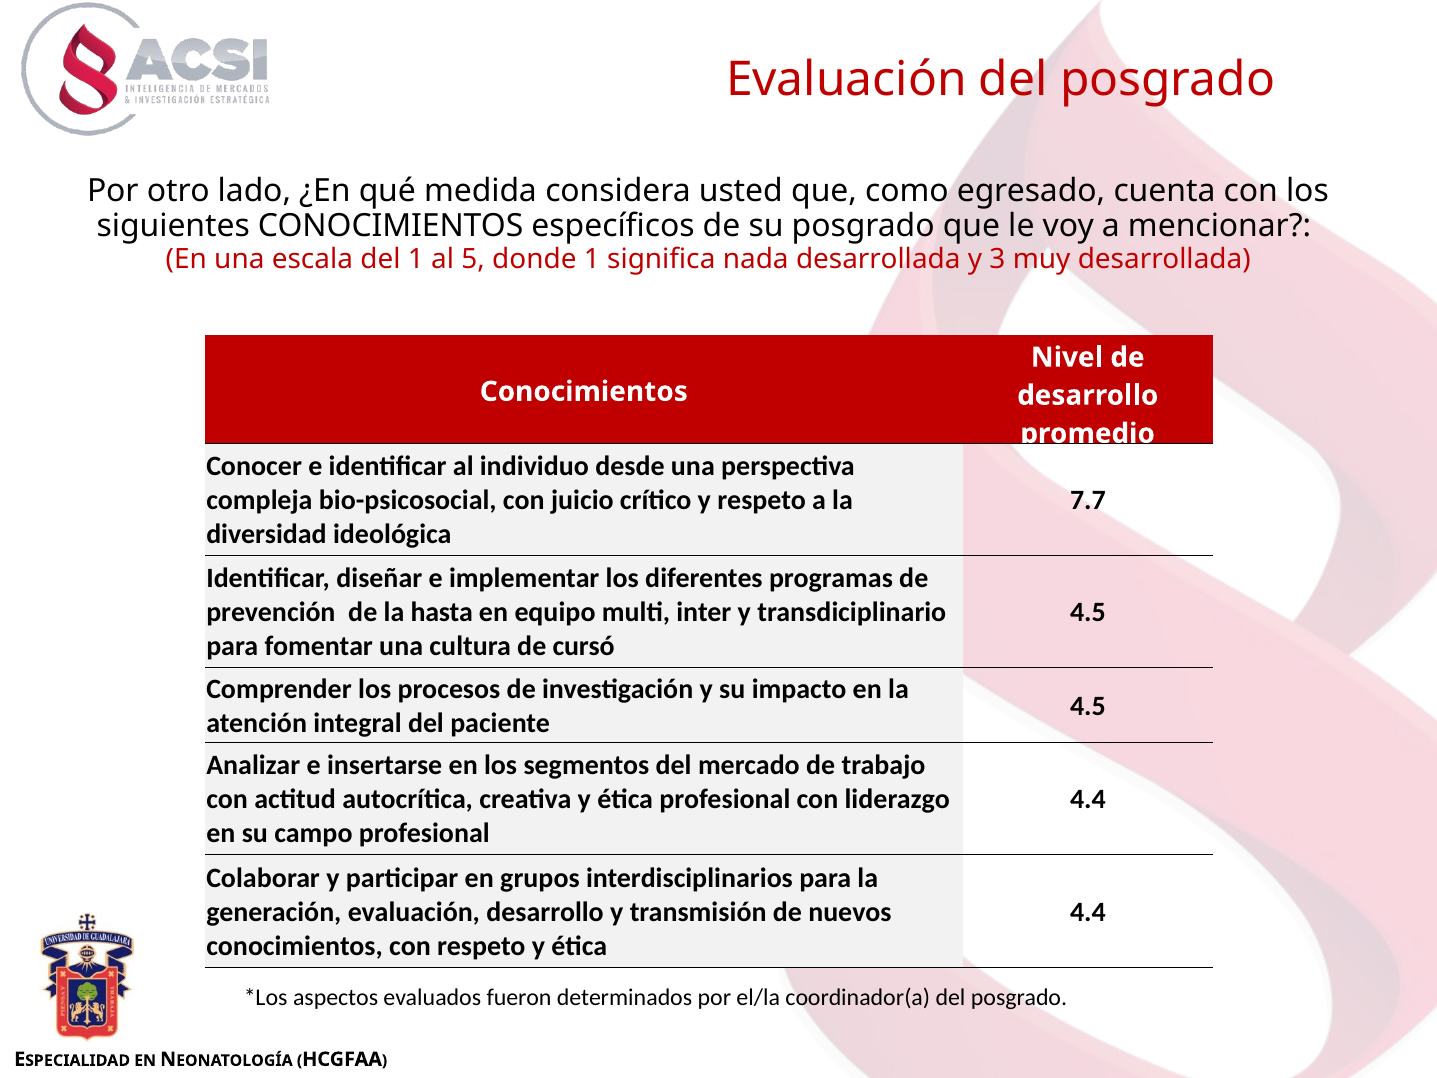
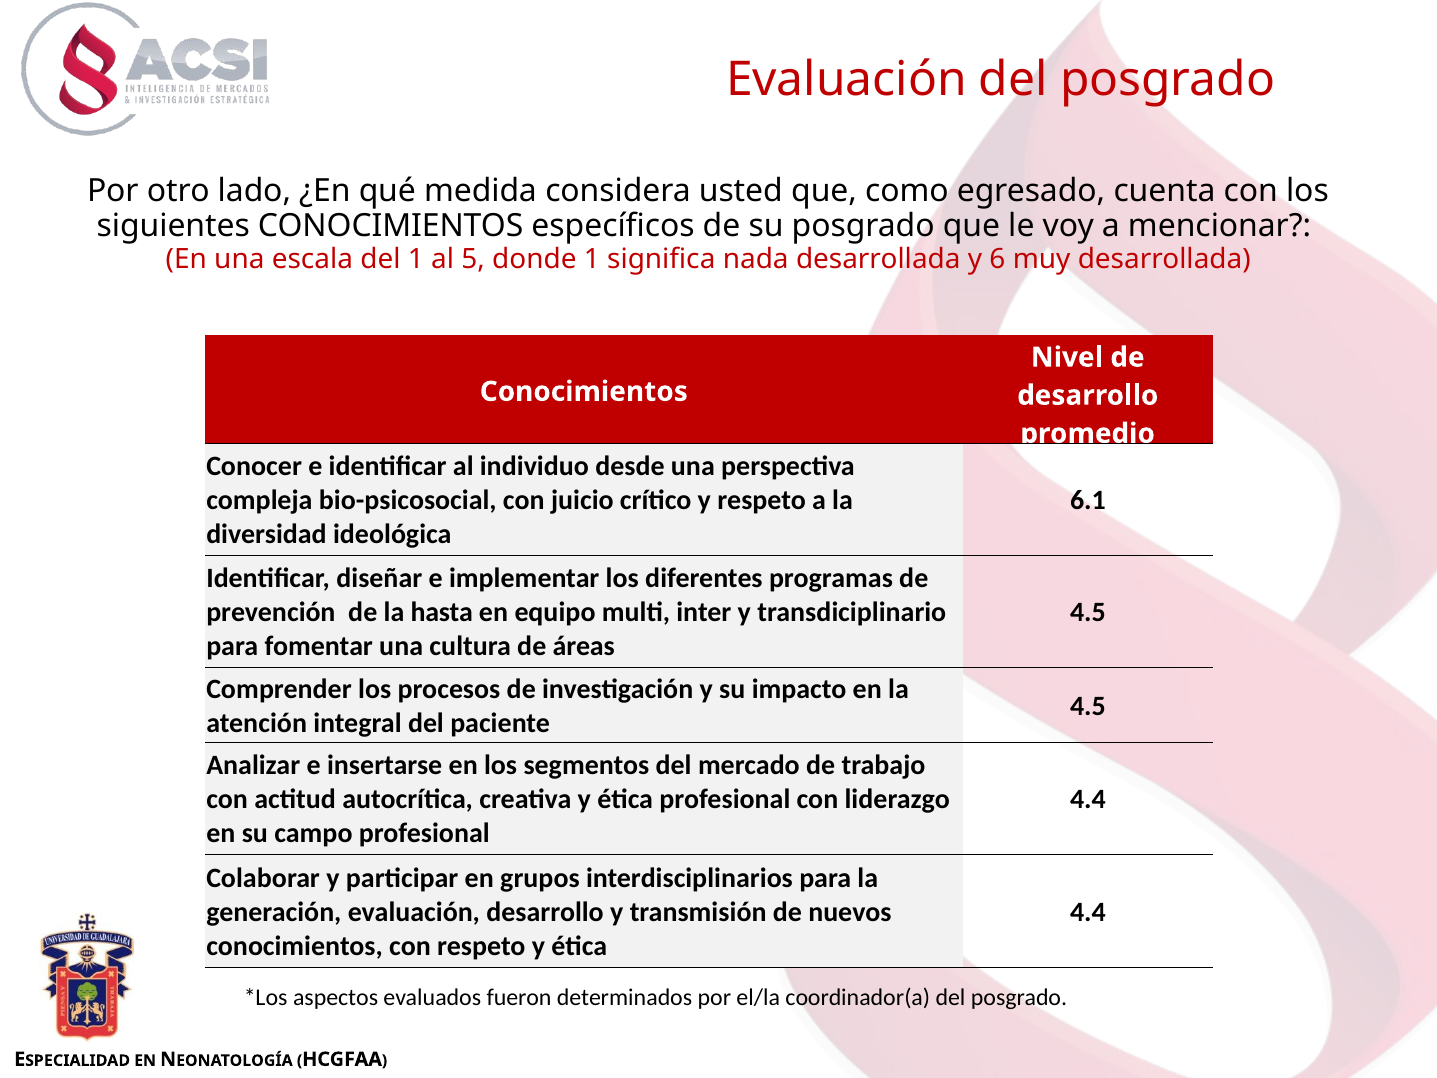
3: 3 -> 6
7.7: 7.7 -> 6.1
cursó: cursó -> áreas
